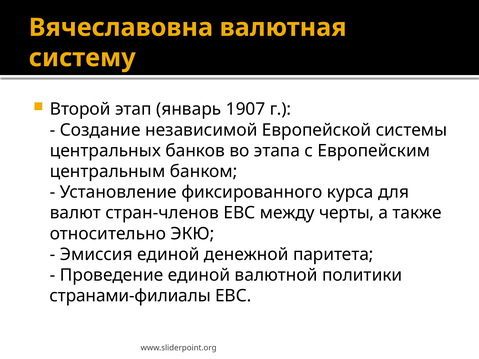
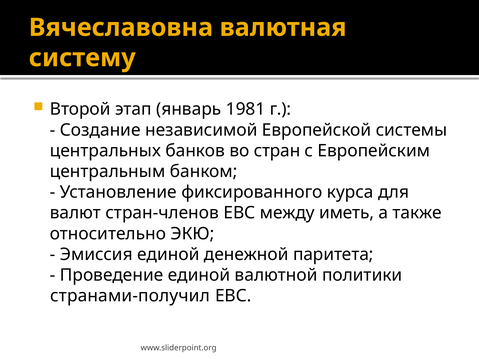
1907: 1907 -> 1981
этапа: этапа -> стран
черты: черты -> иметь
странами-филиалы: странами-филиалы -> странами-получил
